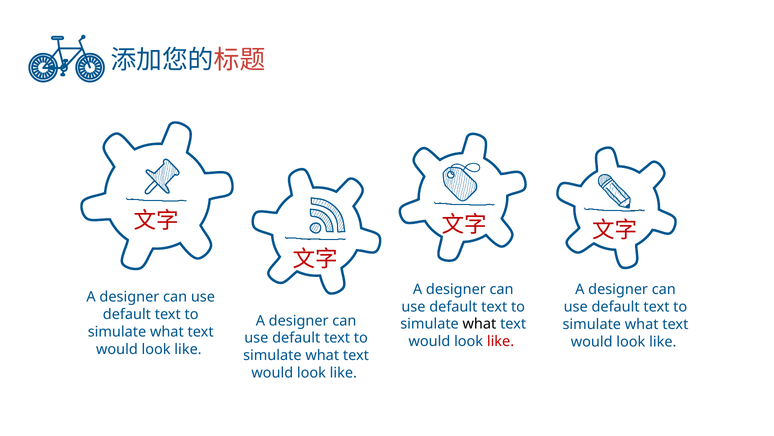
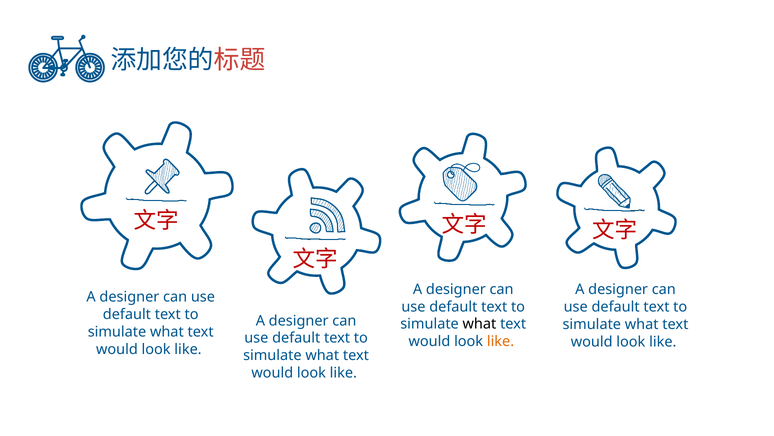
like at (501, 341) colour: red -> orange
